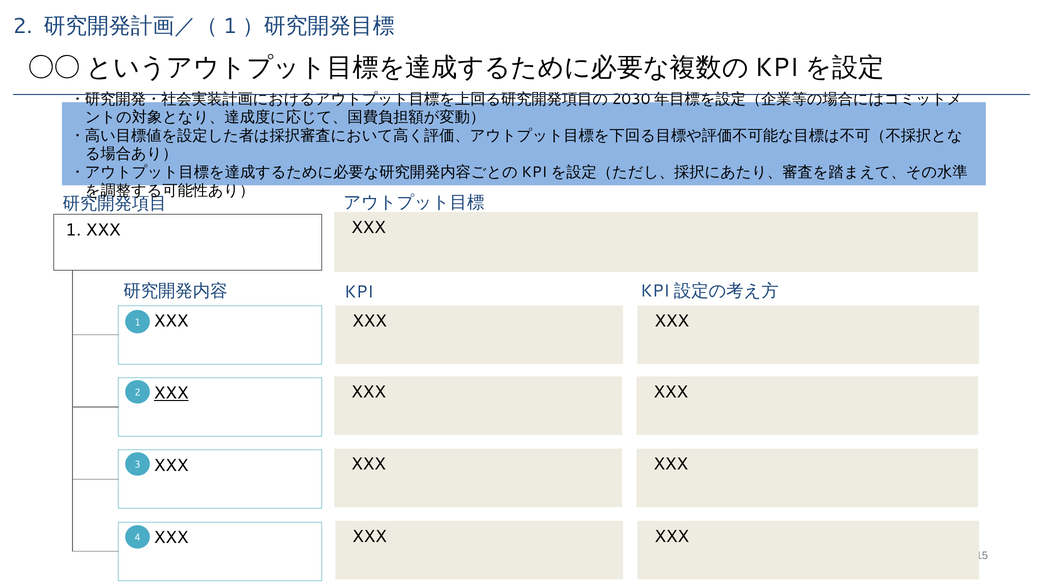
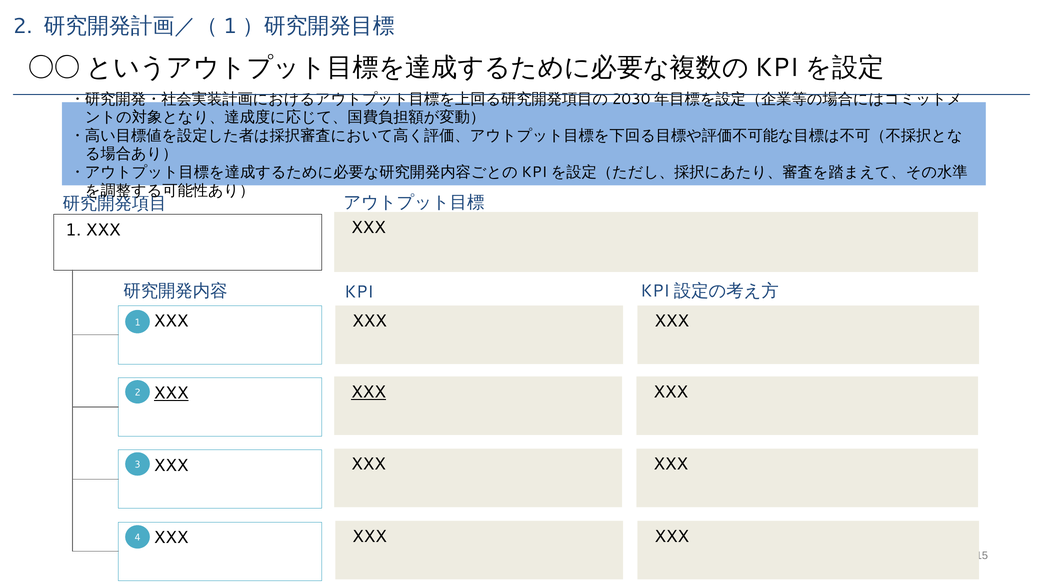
XXX at (369, 392) underline: none -> present
